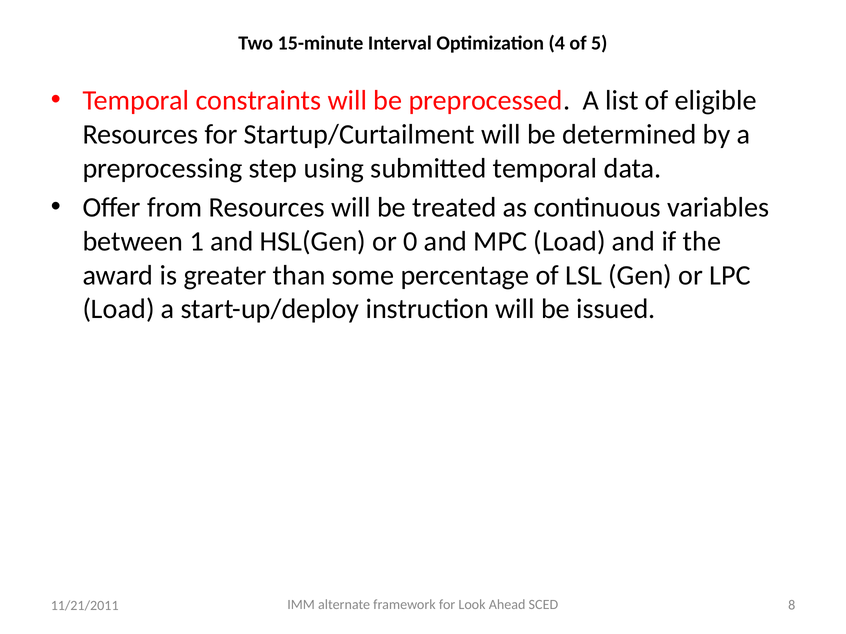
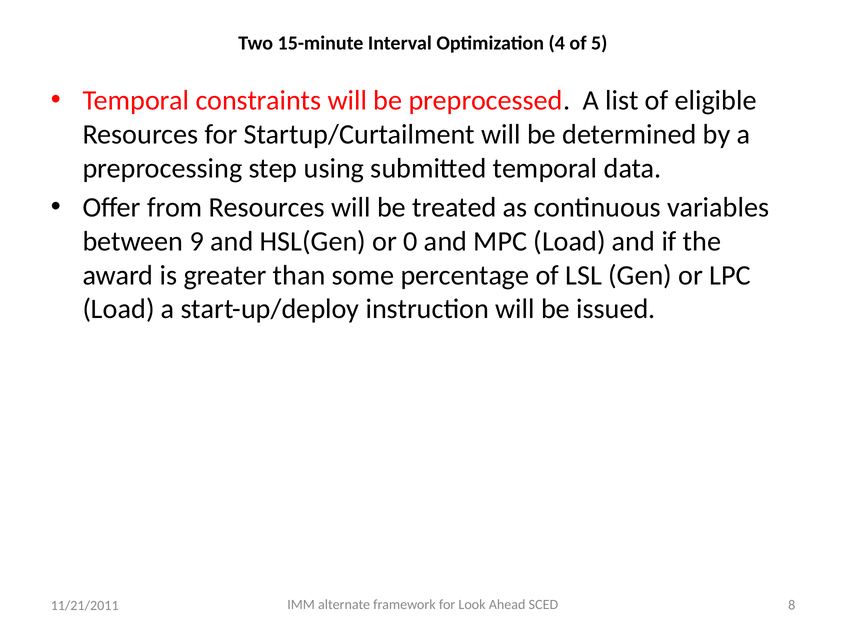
1: 1 -> 9
